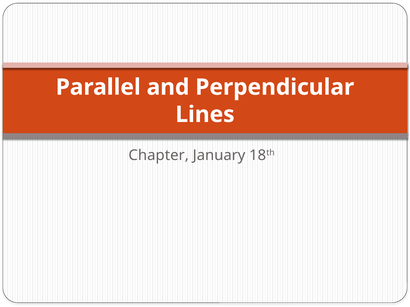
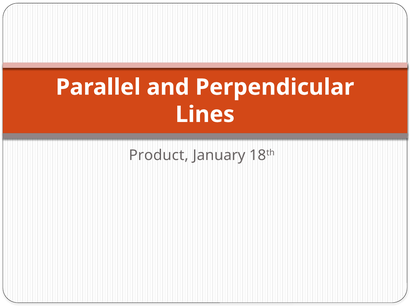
Chapter: Chapter -> Product
